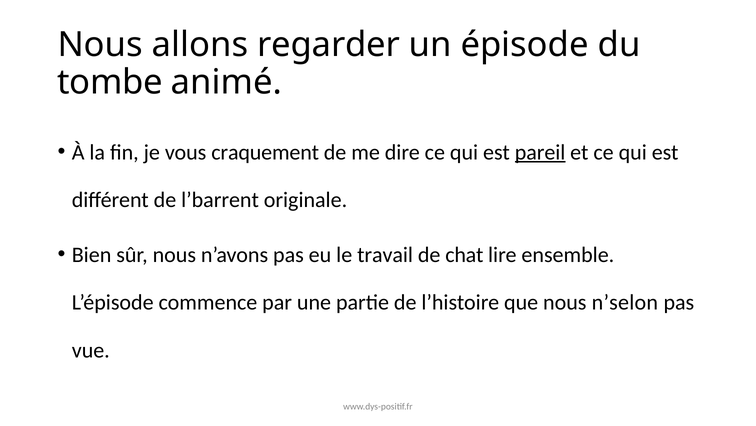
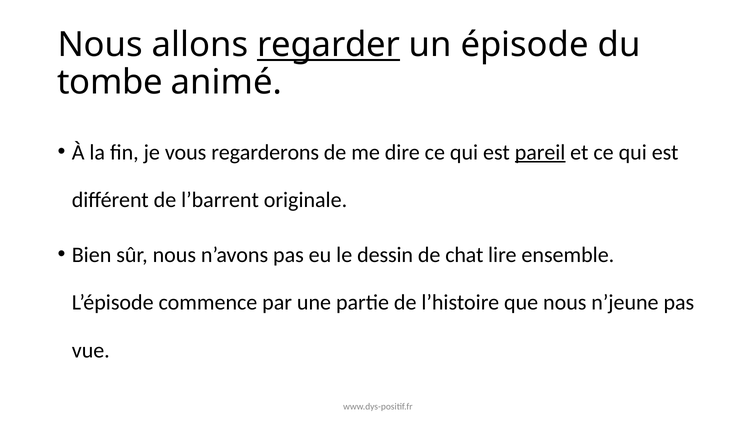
regarder underline: none -> present
craquement: craquement -> regarderons
travail: travail -> dessin
n’selon: n’selon -> n’jeune
